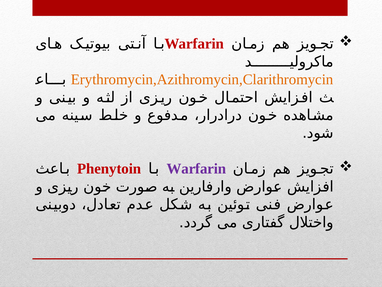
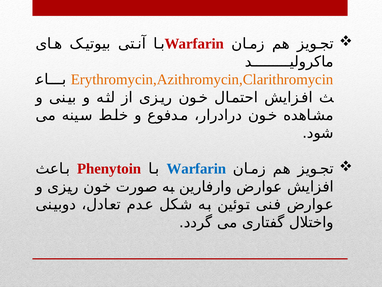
Warfarin at (196, 169) colour: purple -> blue
